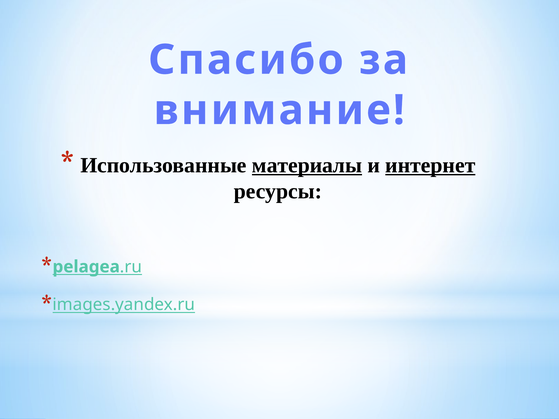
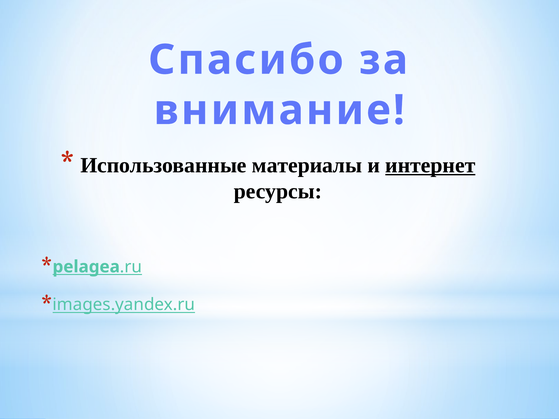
материалы underline: present -> none
